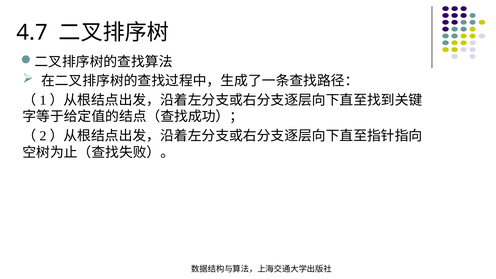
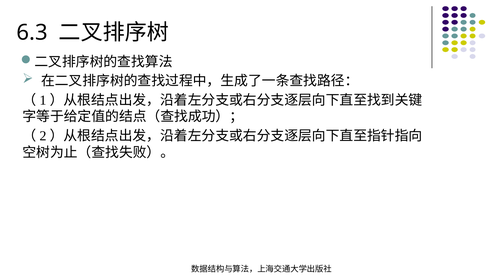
4.7: 4.7 -> 6.3
